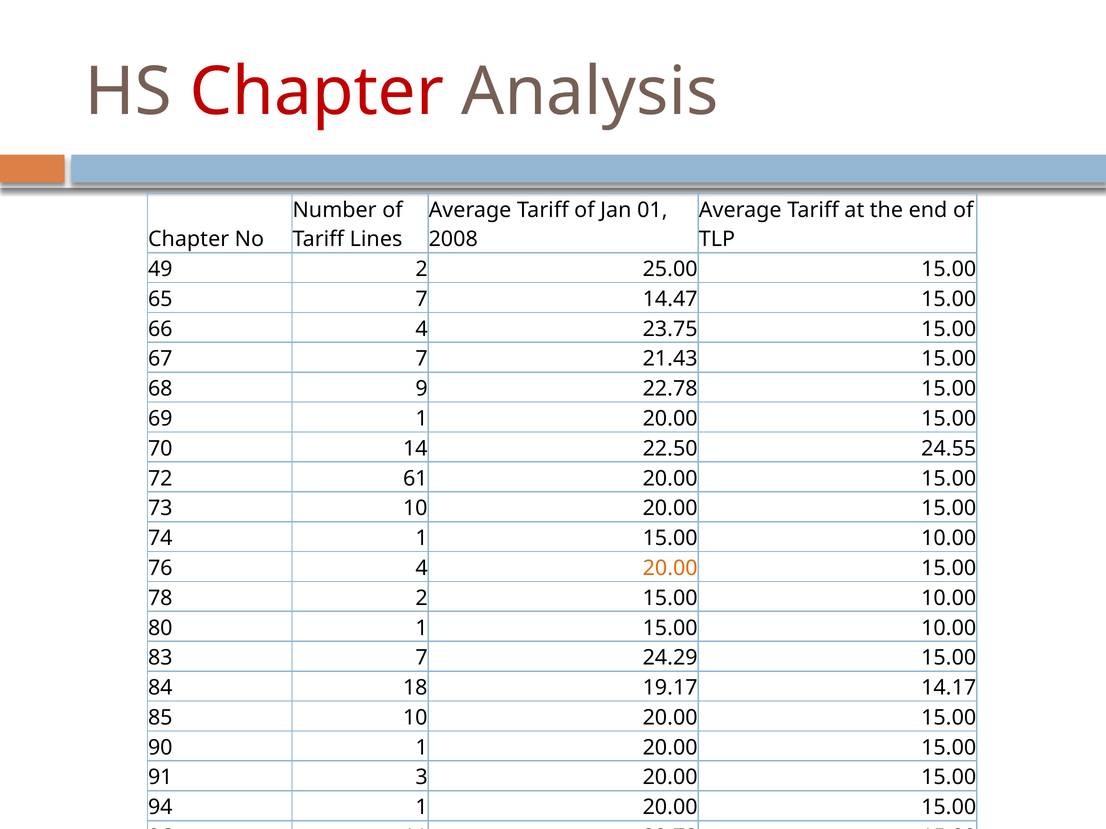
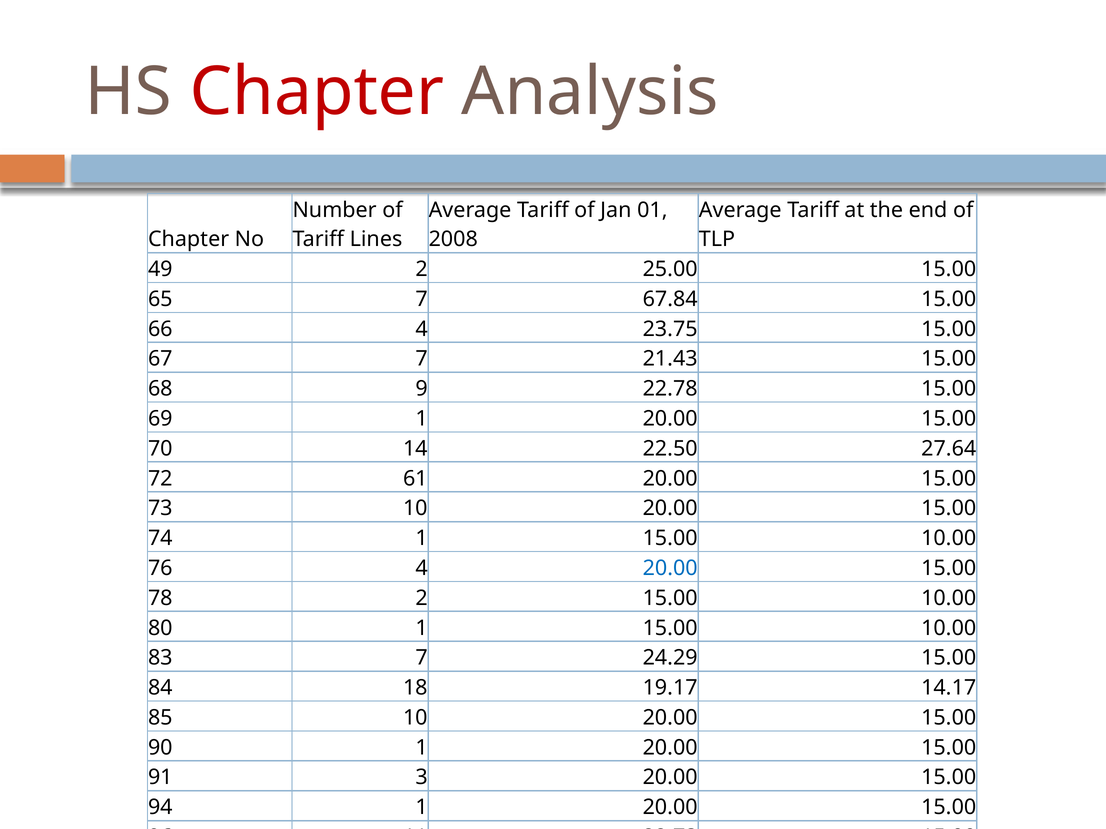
14.47: 14.47 -> 67.84
24.55: 24.55 -> 27.64
20.00 at (670, 568) colour: orange -> blue
